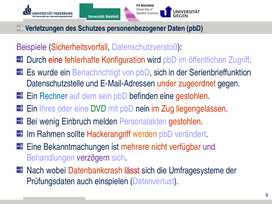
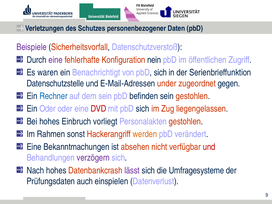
eine at (56, 60) colour: red -> purple
wird: wird -> nein
wurde: wurde -> waren
befinden eine: eine -> sein
Ein Ihres: Ihres -> Oder
DVD colour: green -> red
mit pbD nein: nein -> sich
Bei wenig: wenig -> hohes
melden: melden -> vorliegt
sollte: sollte -> sonst
mehrere: mehrere -> absehen
und at (209, 147) colour: purple -> red
Nach wobei: wobei -> hohes
lässt colour: red -> purple
